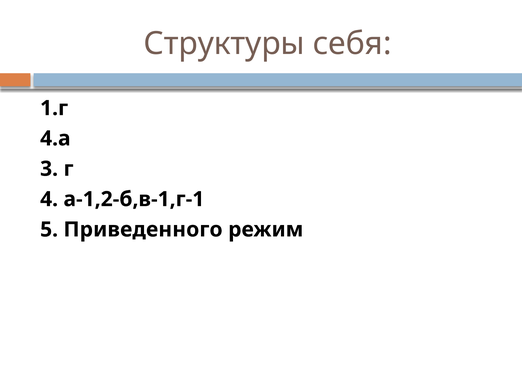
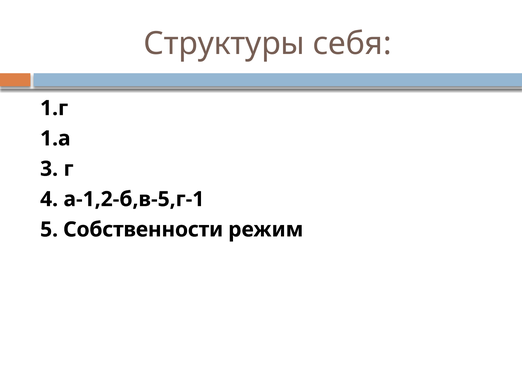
4.а: 4.а -> 1.а
а-1,2-б,в-1,г-1: а-1,2-б,в-1,г-1 -> а-1,2-б,в-5,г-1
Приведенного: Приведенного -> Собственности
